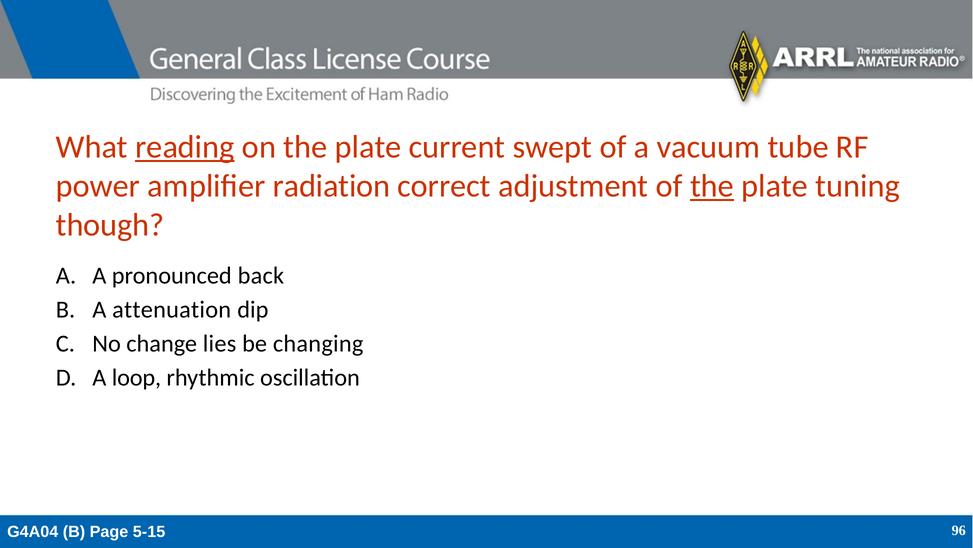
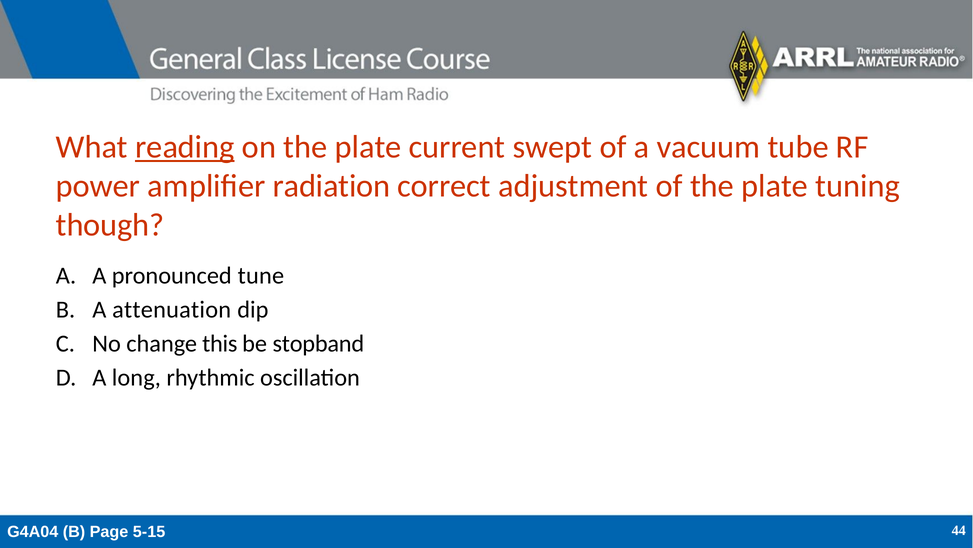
the at (712, 186) underline: present -> none
back: back -> tune
lies: lies -> this
changing: changing -> stopband
loop: loop -> long
96: 96 -> 44
